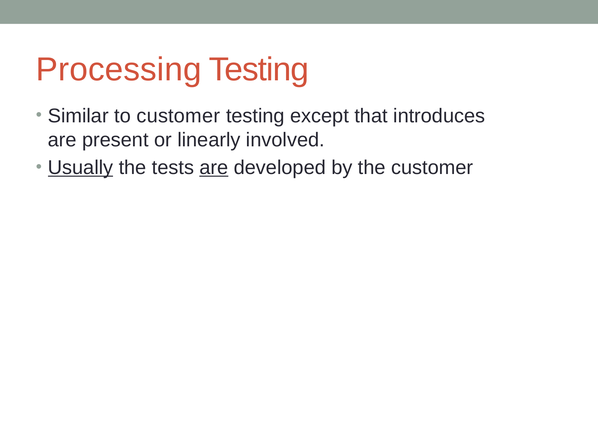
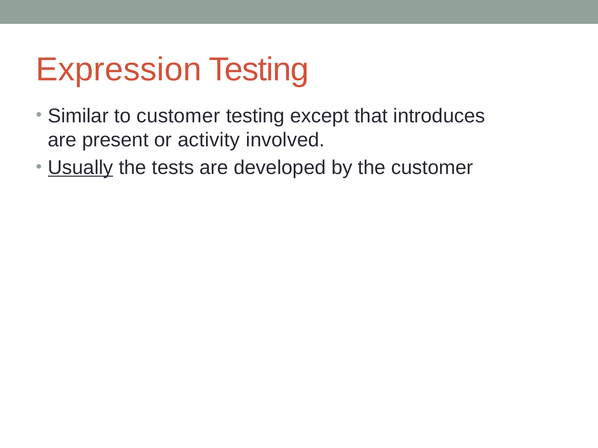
Processing: Processing -> Expression
linearly: linearly -> activity
are at (214, 168) underline: present -> none
